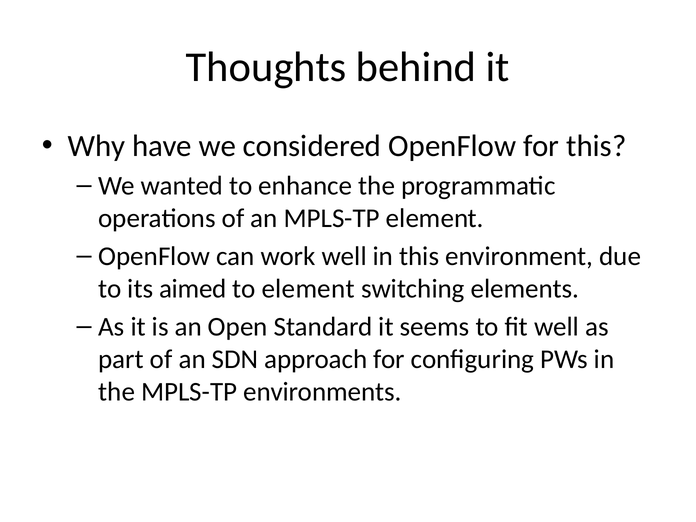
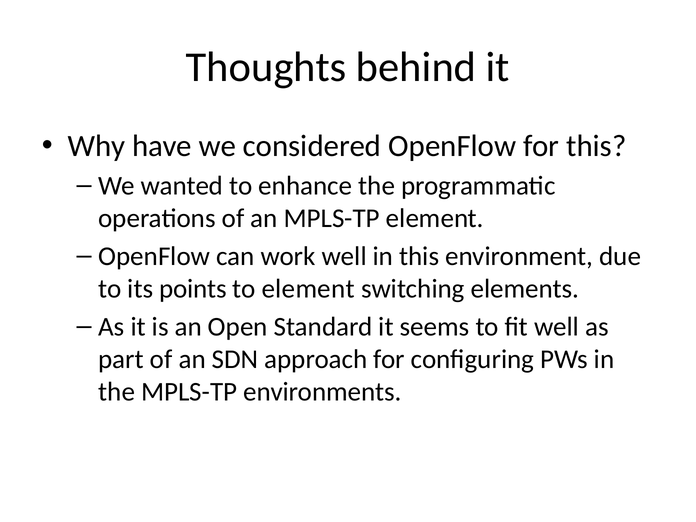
aimed: aimed -> points
